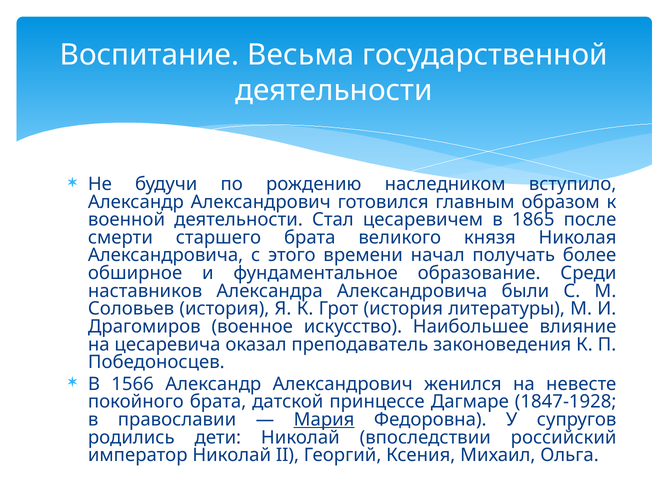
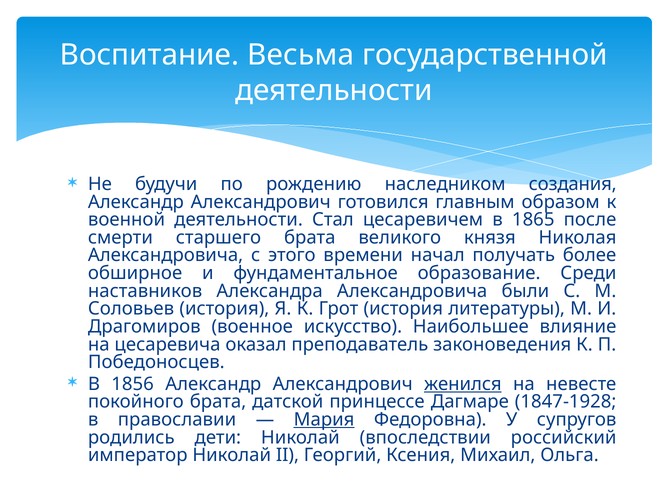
вступило: вступило -> создания
1566: 1566 -> 1856
женился underline: none -> present
